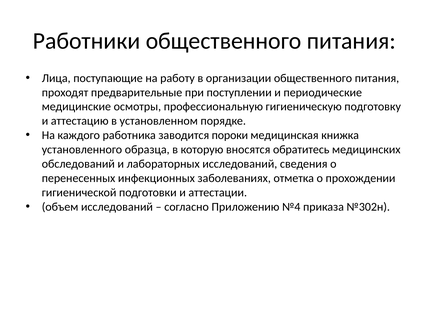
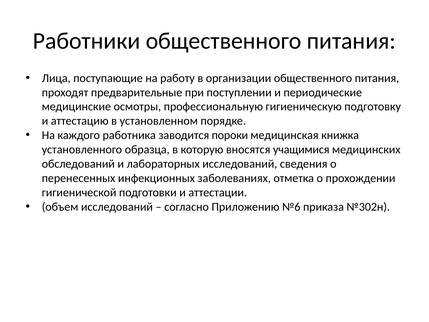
обратитесь: обратитесь -> учащимися
№4: №4 -> №6
